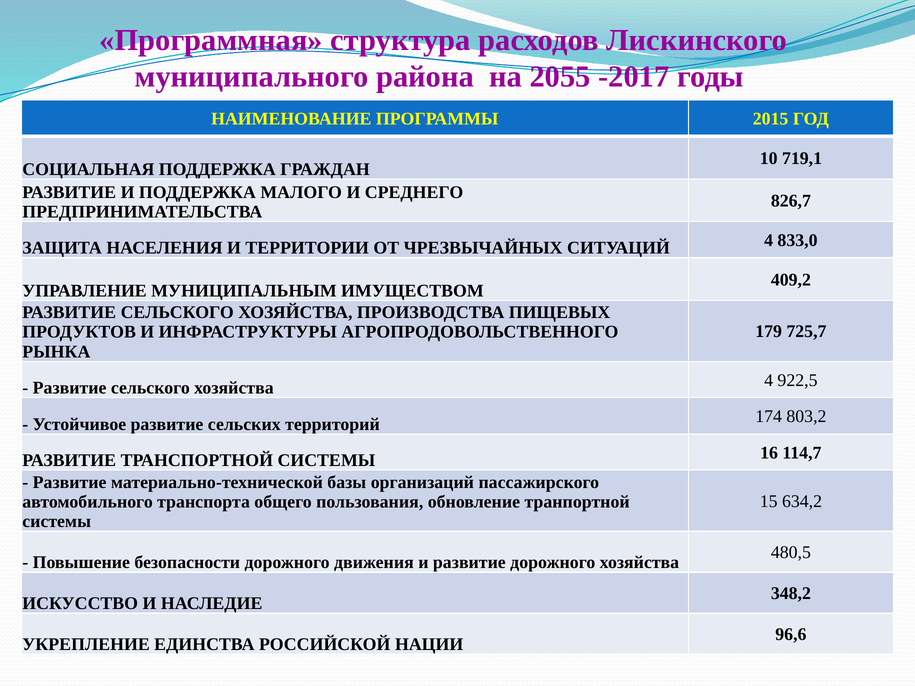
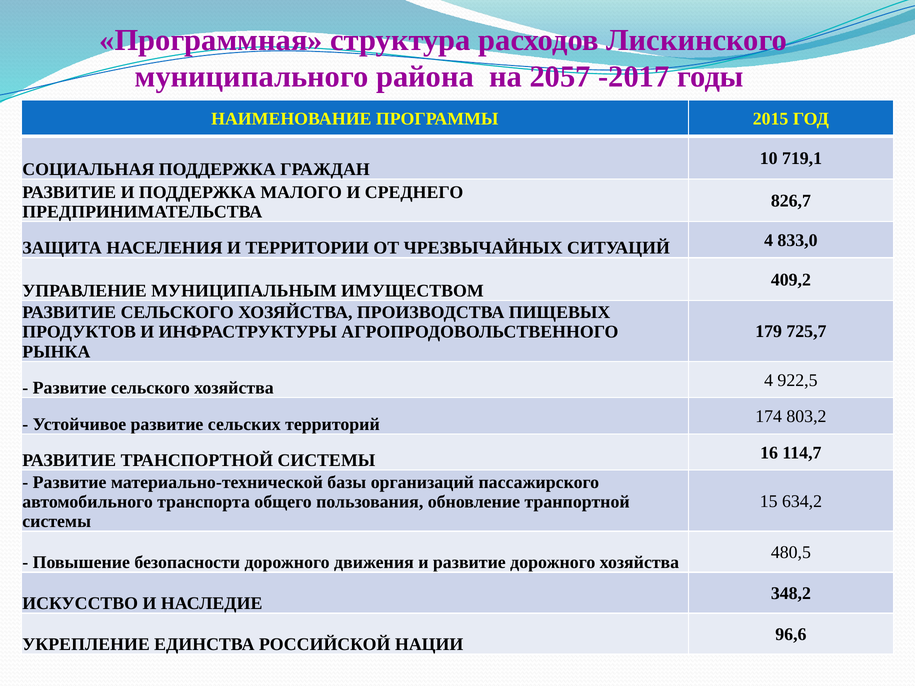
2055: 2055 -> 2057
